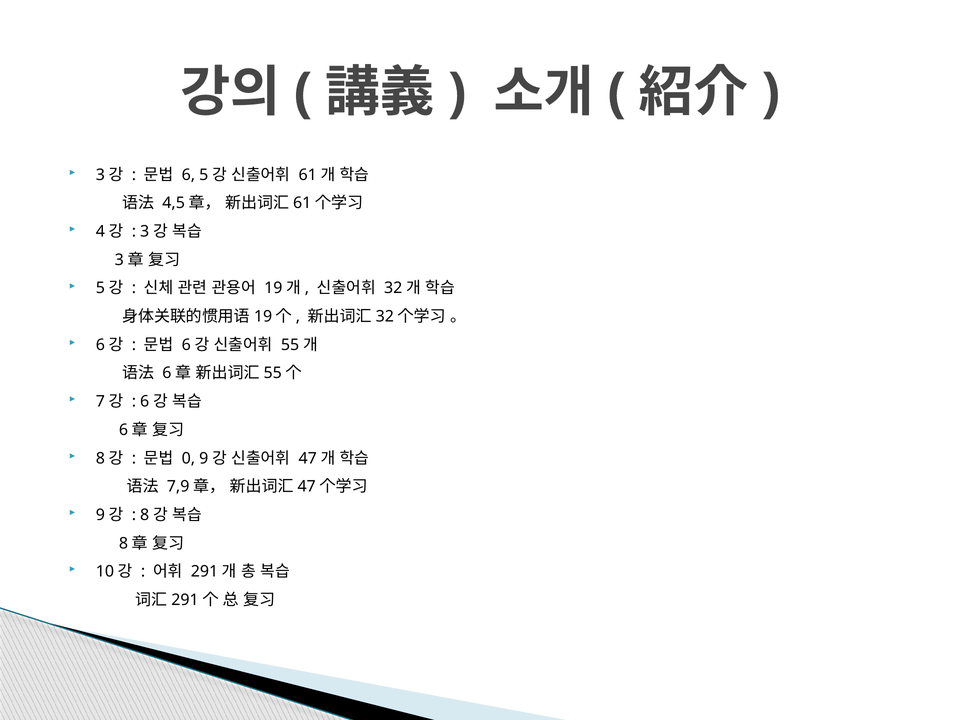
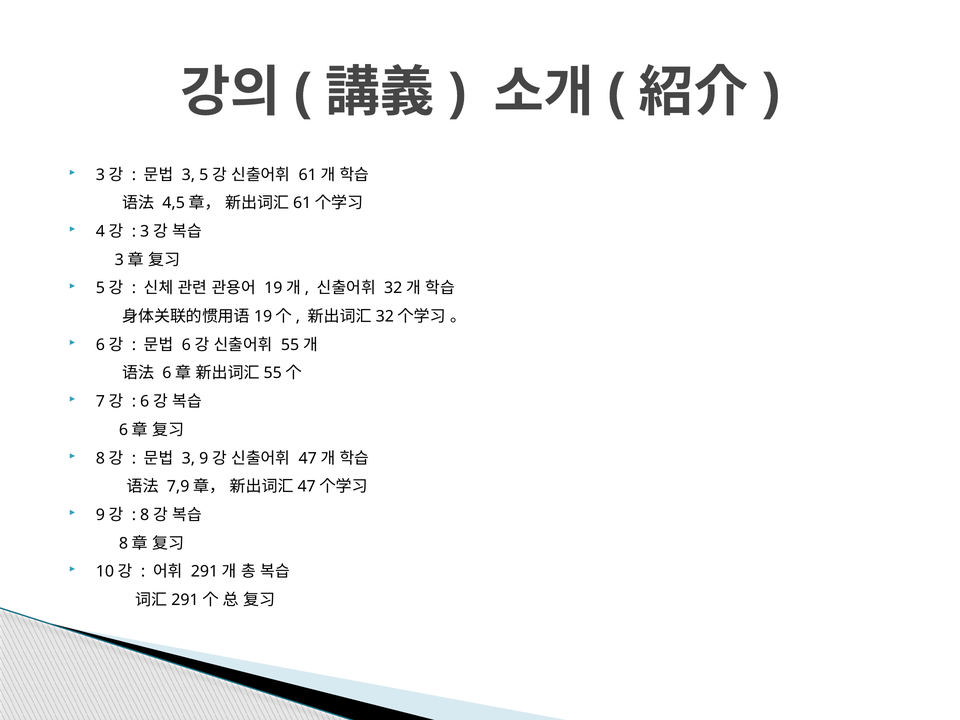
6 at (188, 175): 6 -> 3
0 at (188, 458): 0 -> 3
